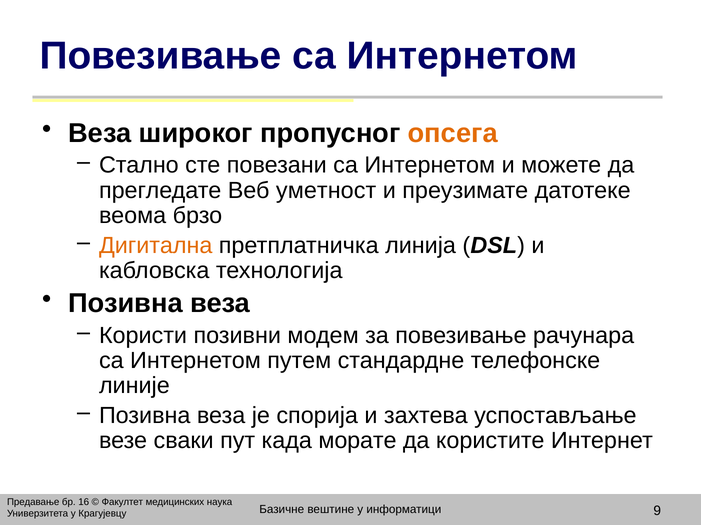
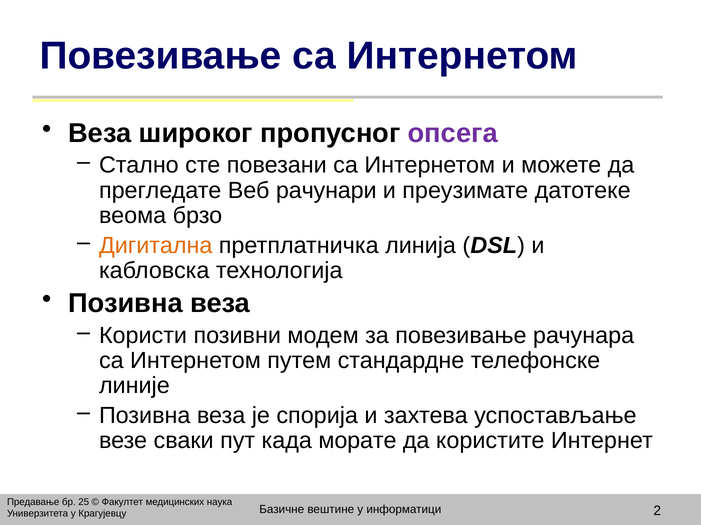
опсега colour: orange -> purple
уметност: уметност -> рачунари
16: 16 -> 25
9: 9 -> 2
